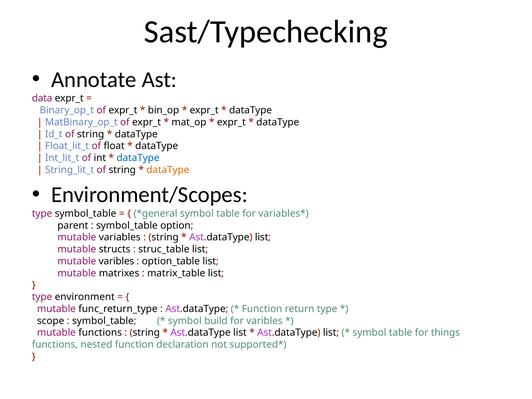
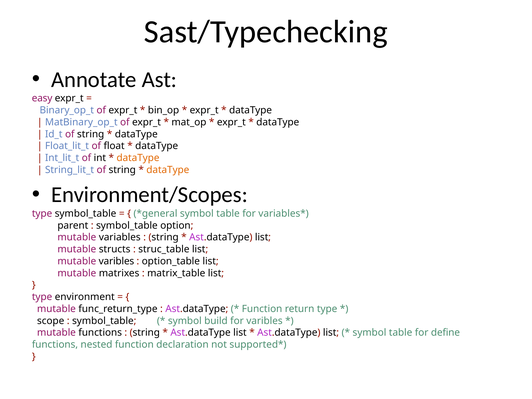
data: data -> easy
dataType at (138, 158) colour: blue -> orange
things: things -> define
